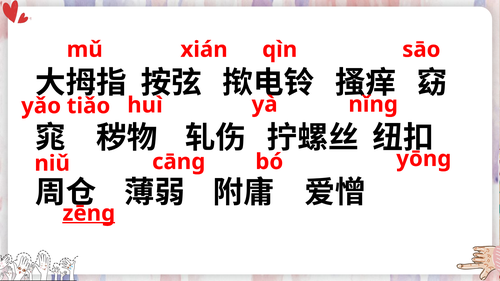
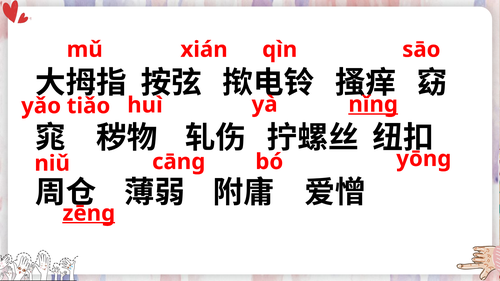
nǐnɡ underline: none -> present
